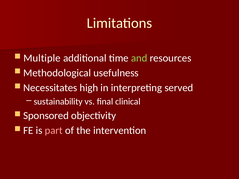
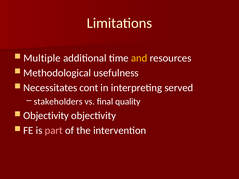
and colour: light green -> yellow
high: high -> cont
sustainability: sustainability -> stakeholders
clinical: clinical -> quality
Sponsored at (46, 116): Sponsored -> Objectivity
